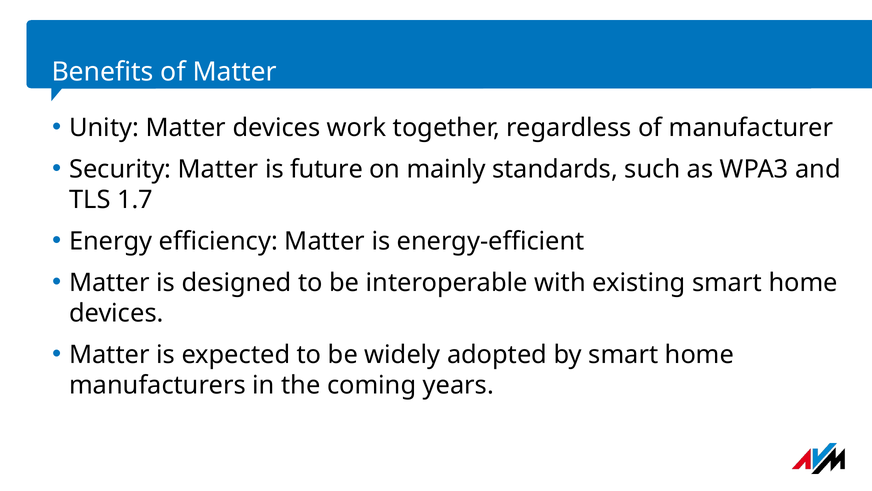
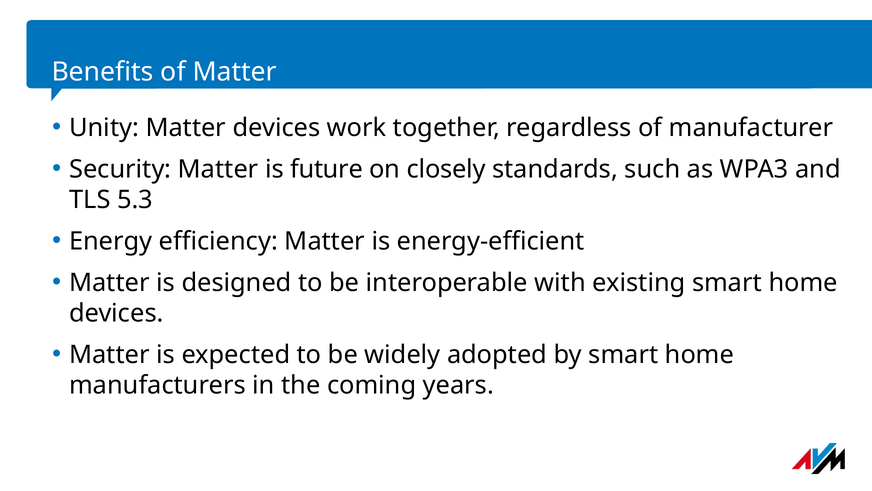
mainly: mainly -> closely
1.7: 1.7 -> 5.3
